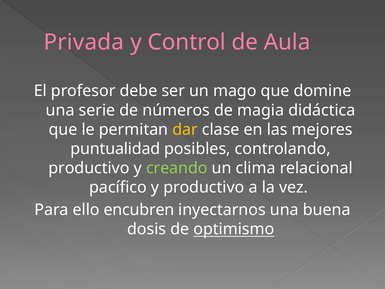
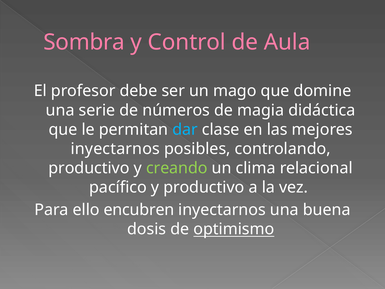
Privada: Privada -> Sombra
dar colour: yellow -> light blue
puntualidad at (115, 149): puntualidad -> inyectarnos
